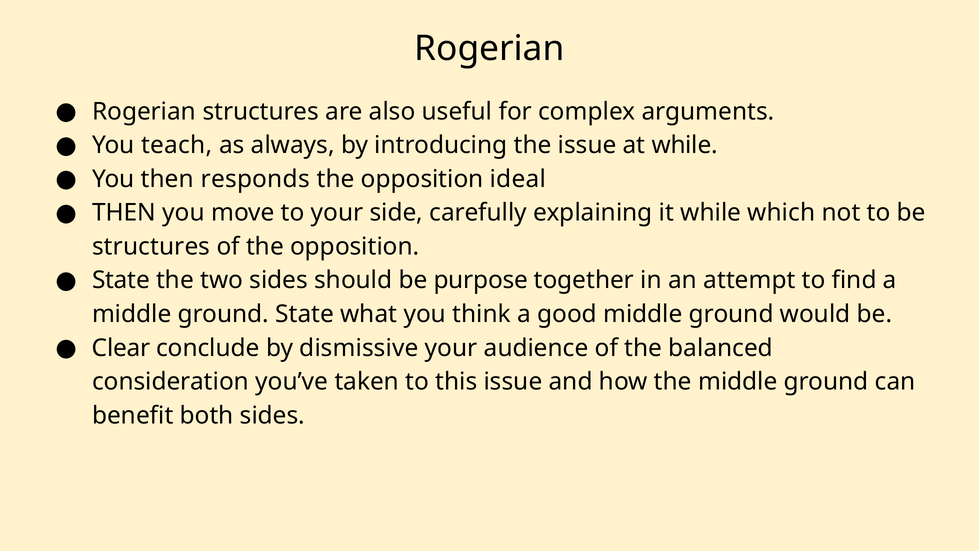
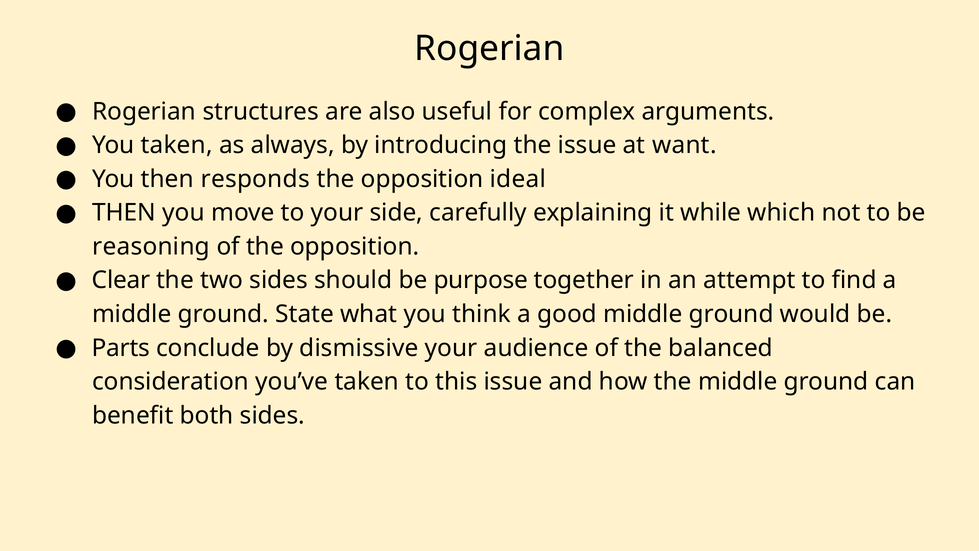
You teach: teach -> taken
at while: while -> want
structures at (151, 247): structures -> reasoning
State at (121, 280): State -> Clear
Clear: Clear -> Parts
